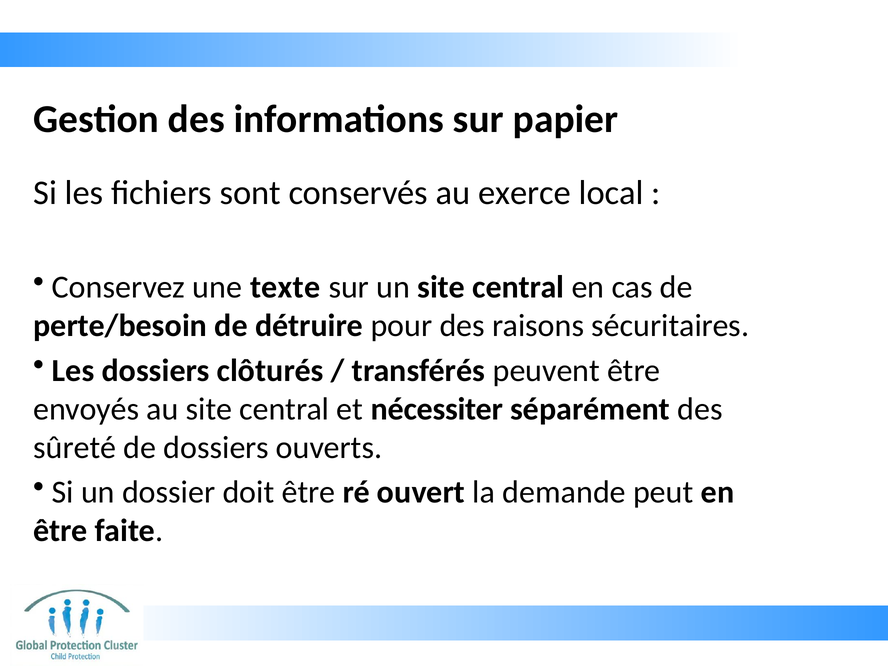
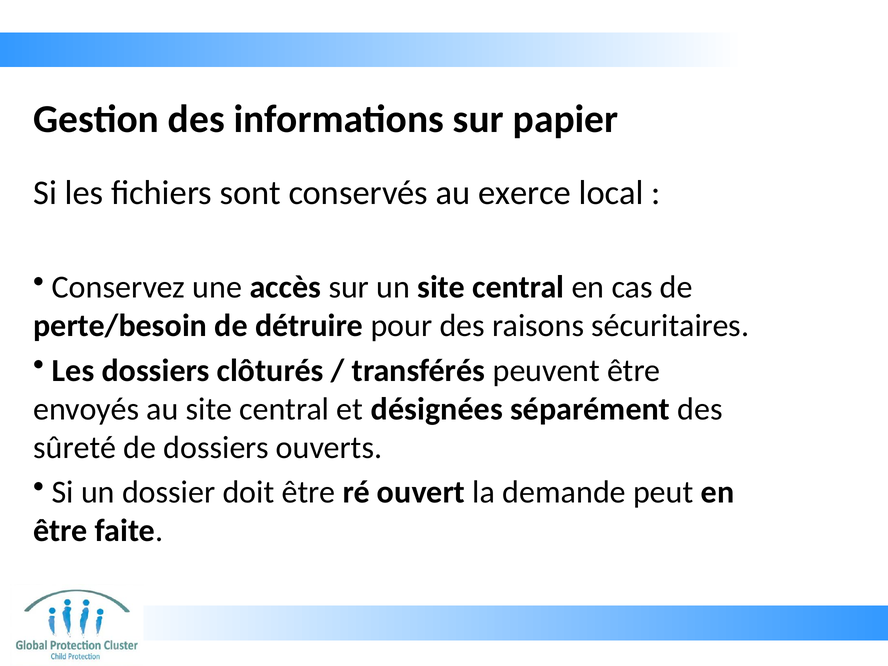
texte: texte -> accès
nécessiter: nécessiter -> désignées
